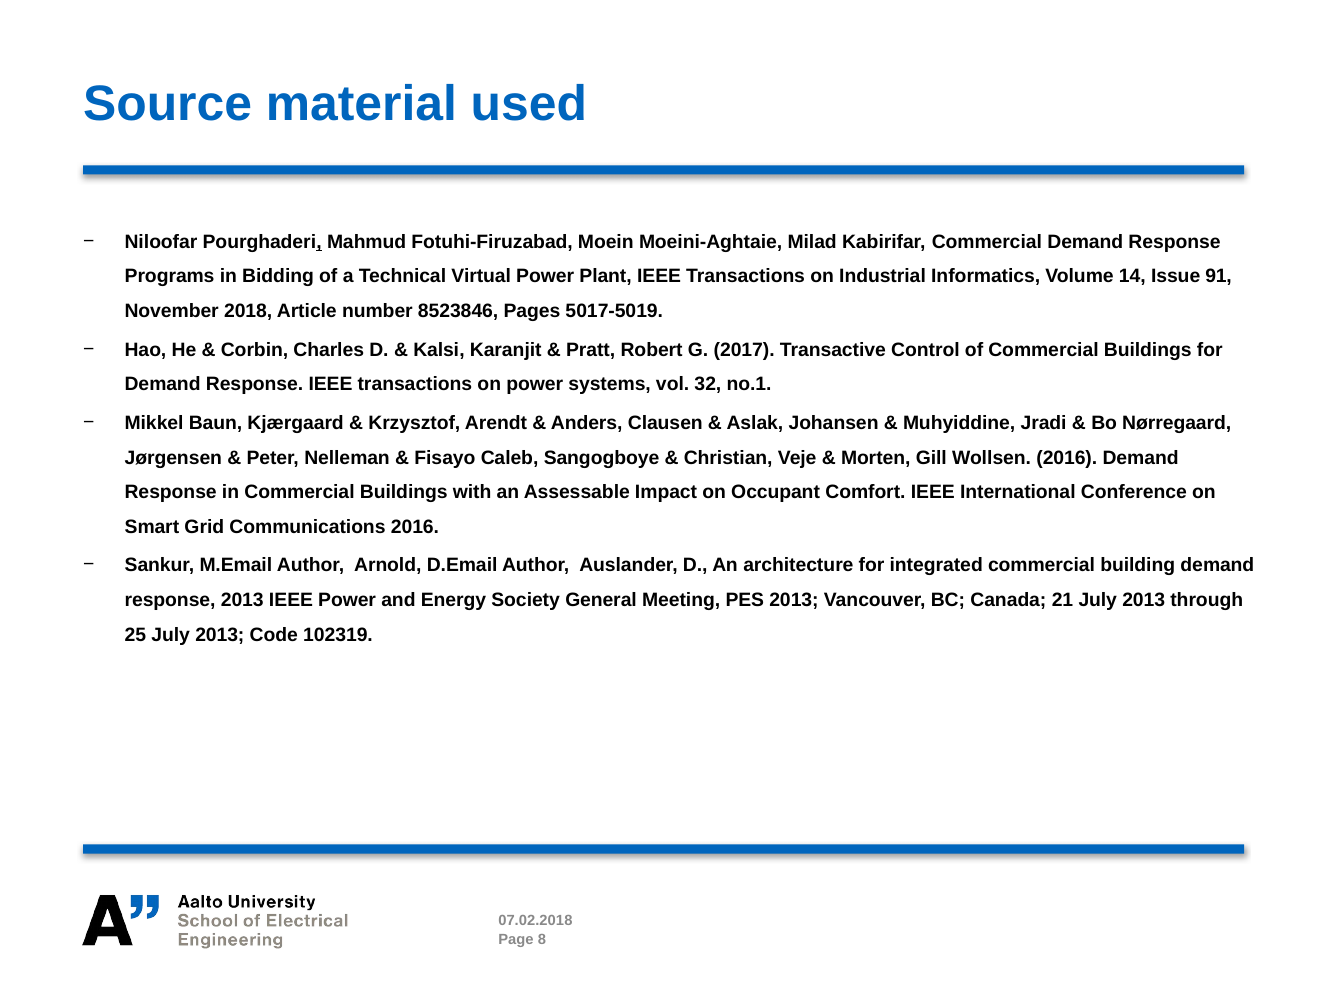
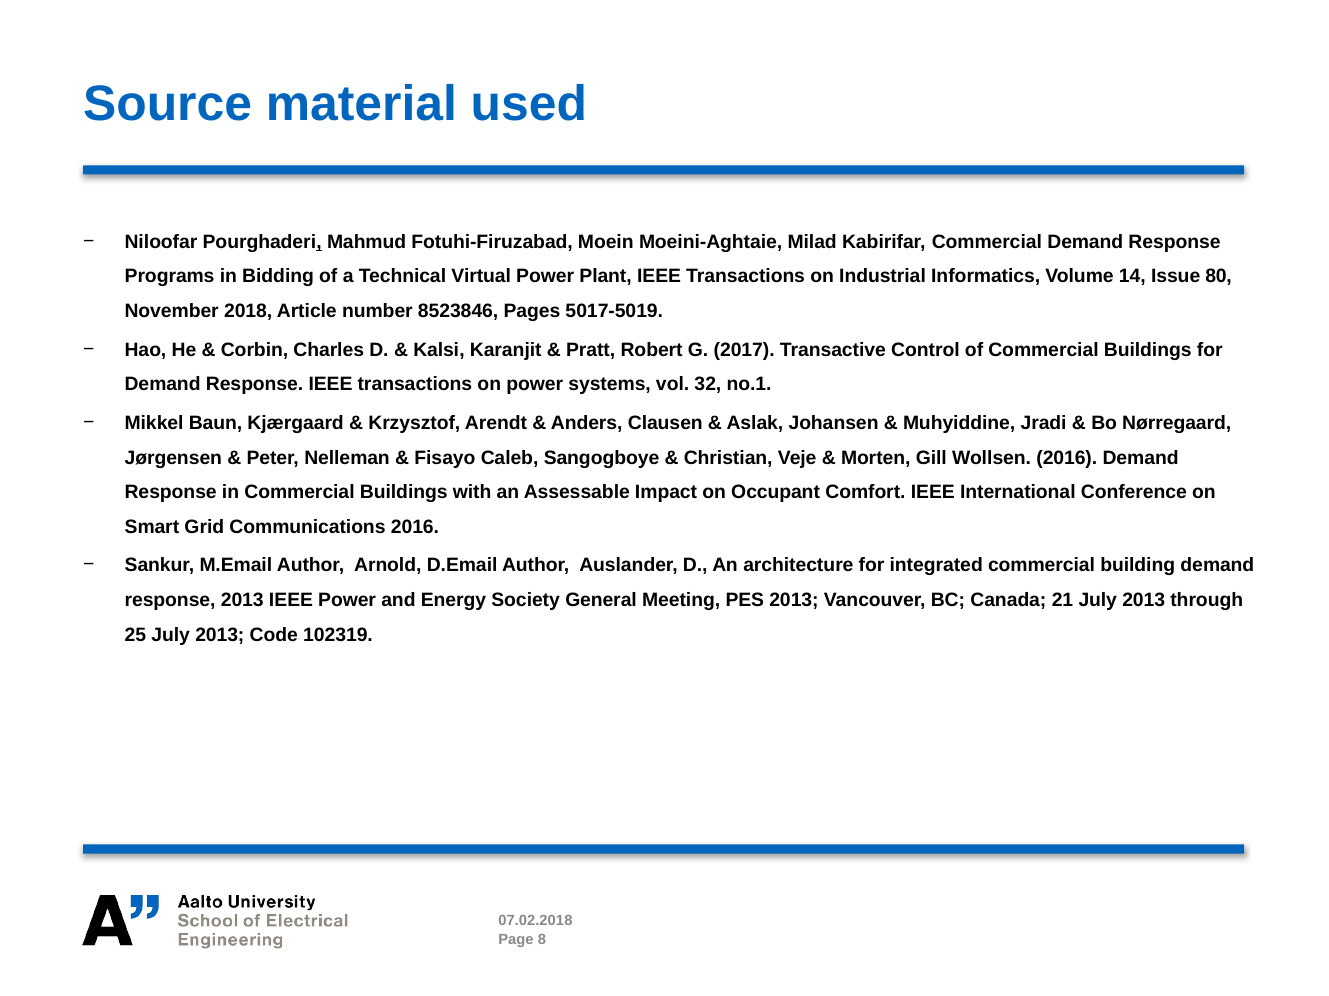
91: 91 -> 80
